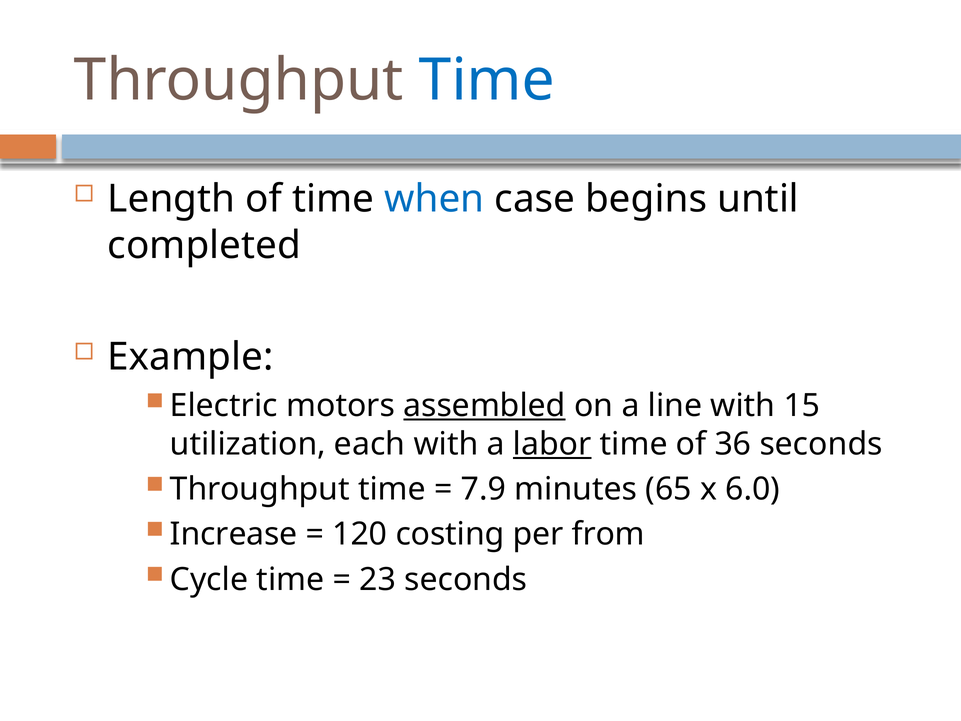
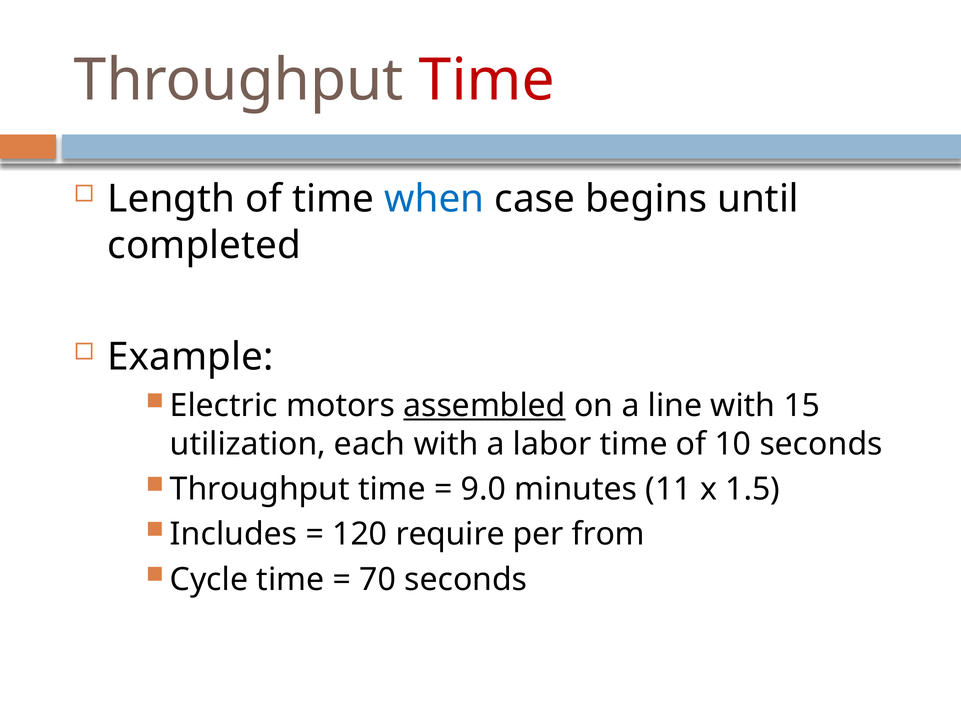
Time at (487, 80) colour: blue -> red
labor underline: present -> none
36: 36 -> 10
7.9: 7.9 -> 9.0
65: 65 -> 11
6.0: 6.0 -> 1.5
Increase: Increase -> Includes
costing: costing -> require
23: 23 -> 70
